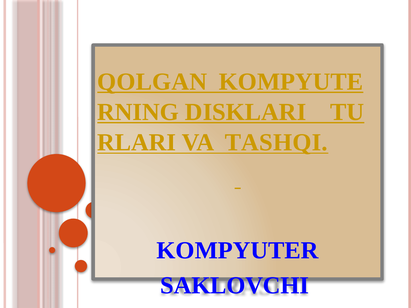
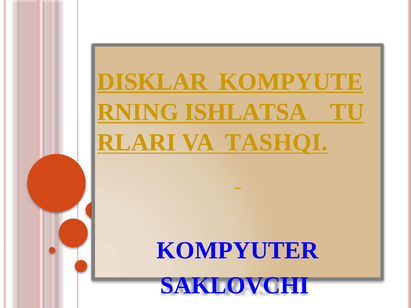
QOLGAN: QOLGAN -> DISKLAR
DISKLARI: DISKLARI -> ISHLATSA
